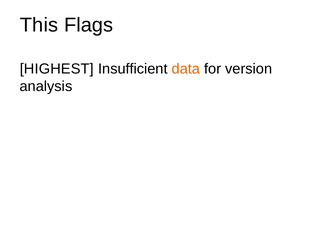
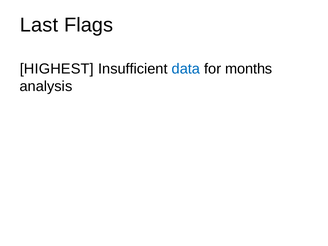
This: This -> Last
data colour: orange -> blue
version: version -> months
